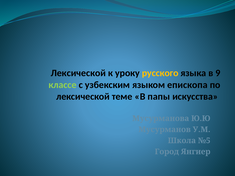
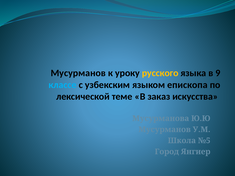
Лексической at (78, 73): Лексической -> Мусурманов
классе colour: light green -> light blue
папы: папы -> заказ
